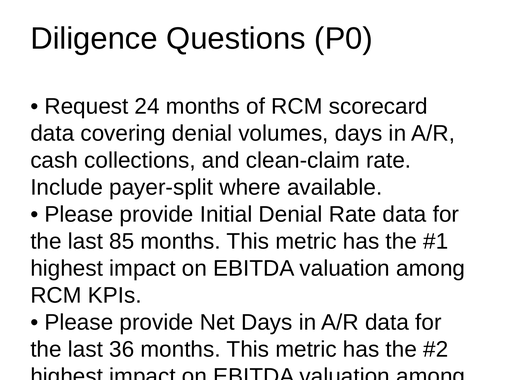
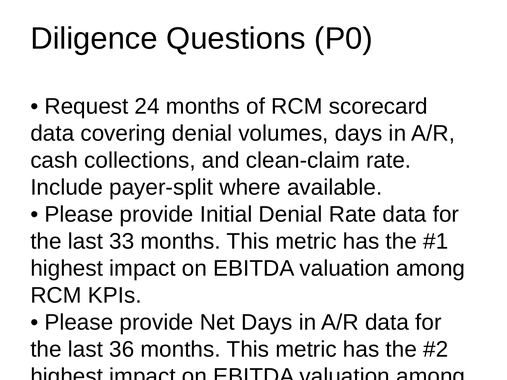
85: 85 -> 33
